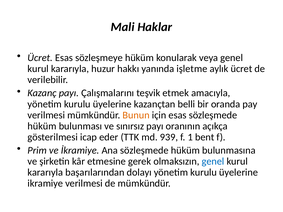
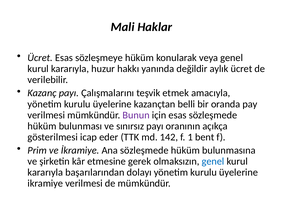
işletme: işletme -> değildir
Bunun colour: orange -> purple
939: 939 -> 142
